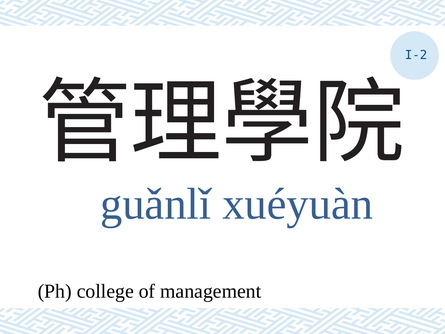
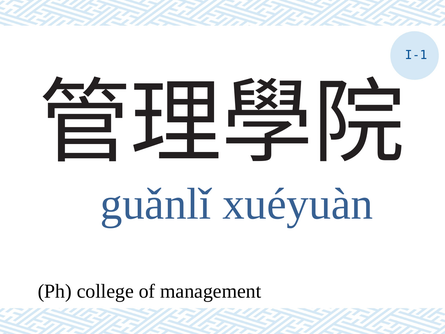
I-2: I-2 -> I-1
